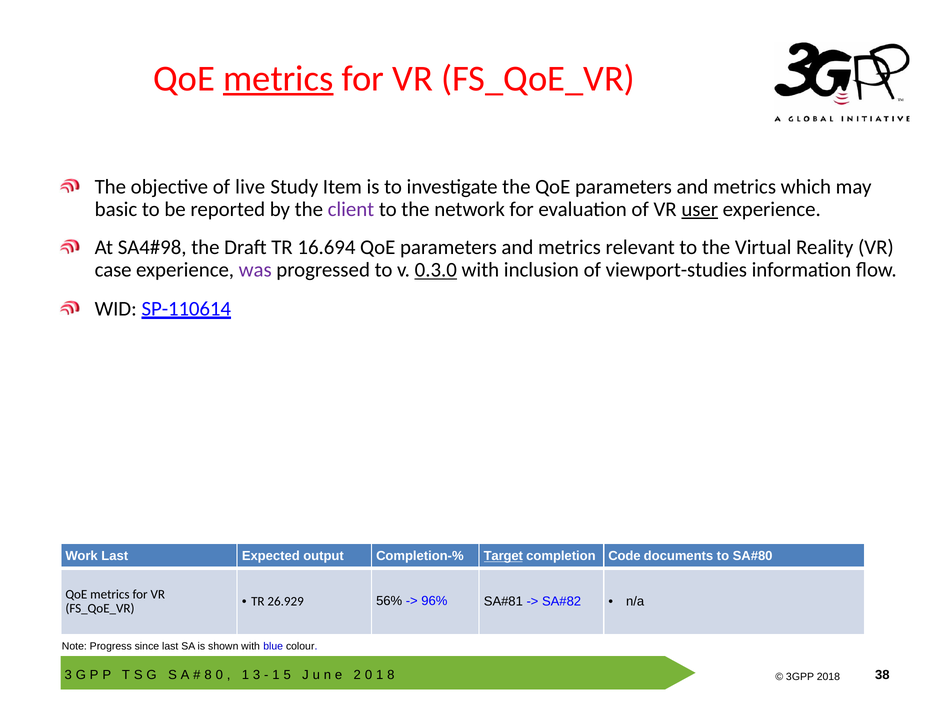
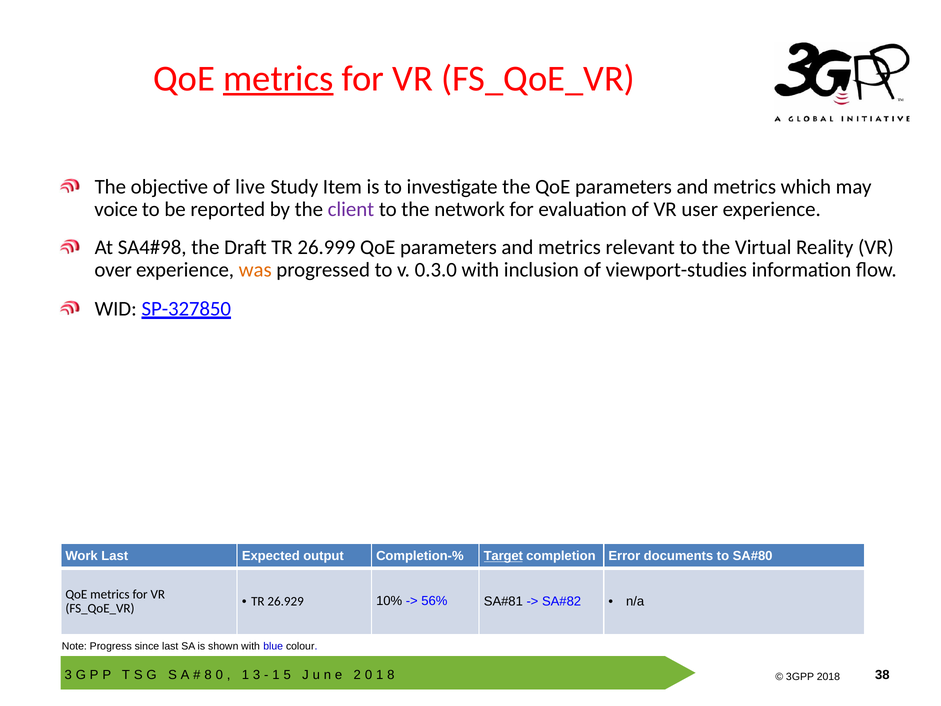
basic: basic -> voice
user underline: present -> none
16.694: 16.694 -> 26.999
case: case -> over
was colour: purple -> orange
0.3.0 underline: present -> none
SP-110614: SP-110614 -> SP-327850
Code: Code -> Error
56%: 56% -> 10%
96%: 96% -> 56%
